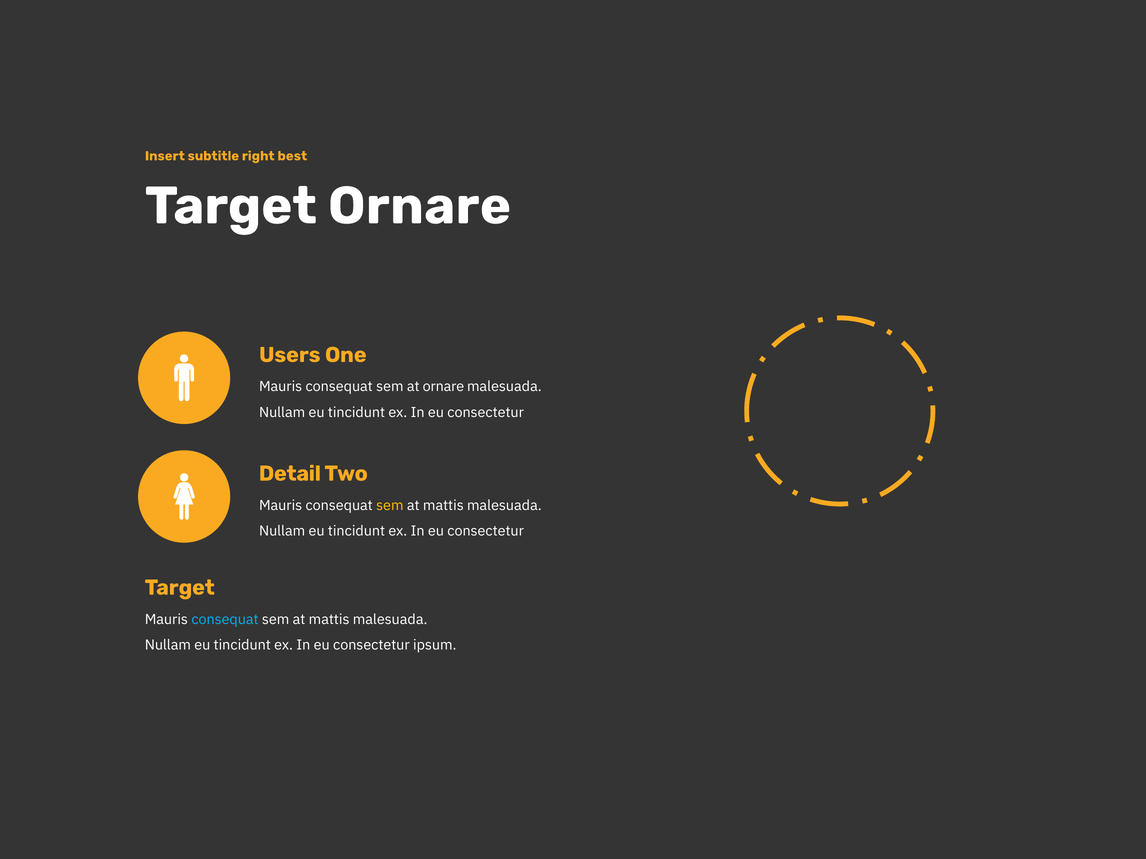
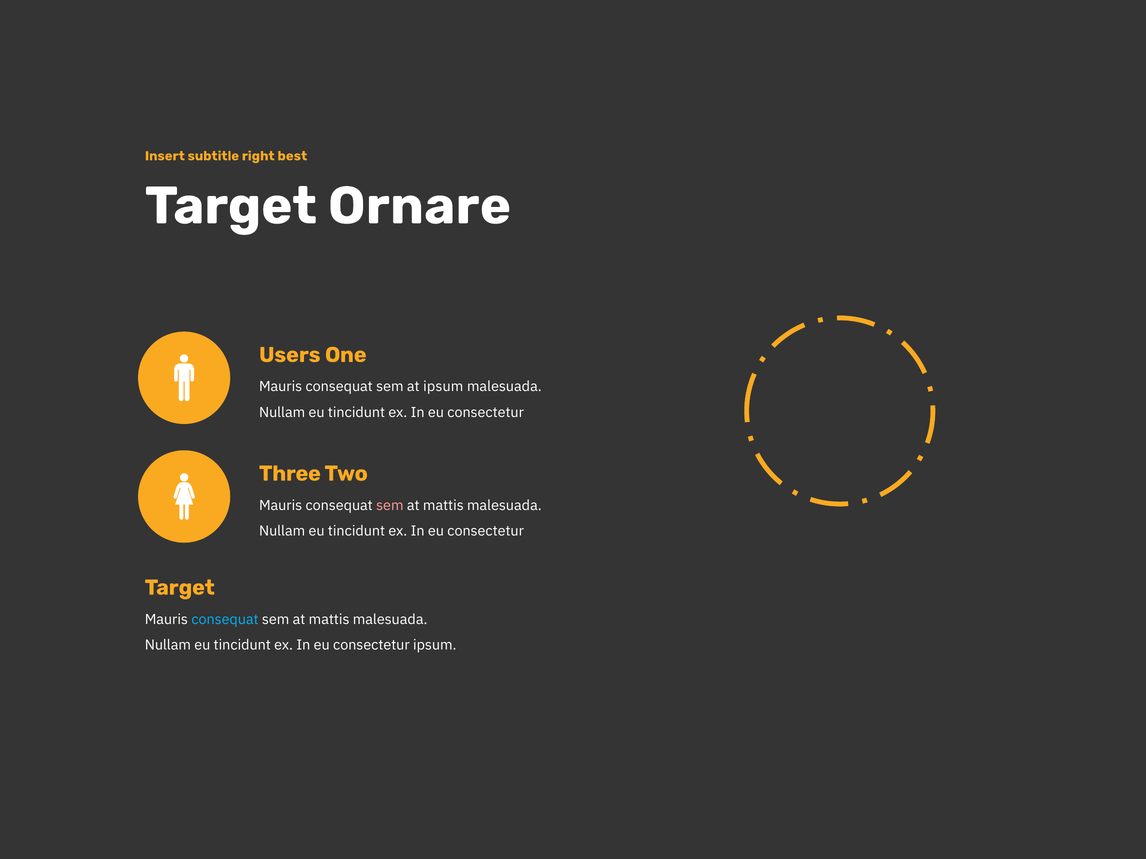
at ornare: ornare -> ipsum
Detail: Detail -> Three
sem at (390, 506) colour: yellow -> pink
